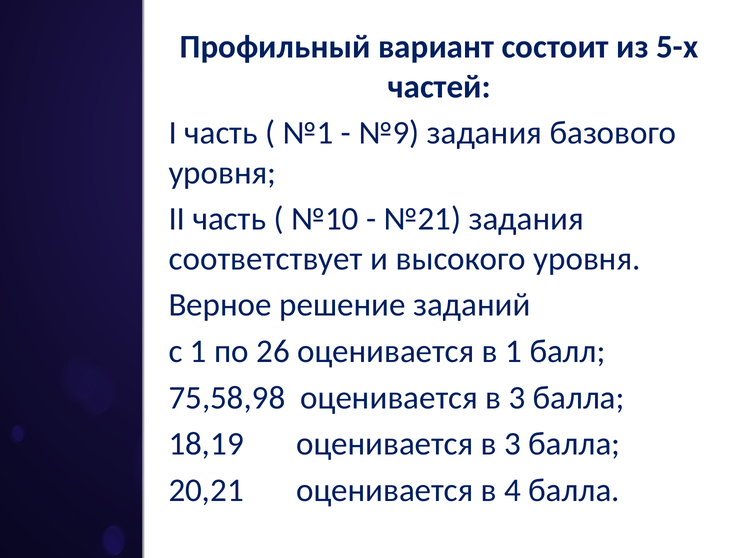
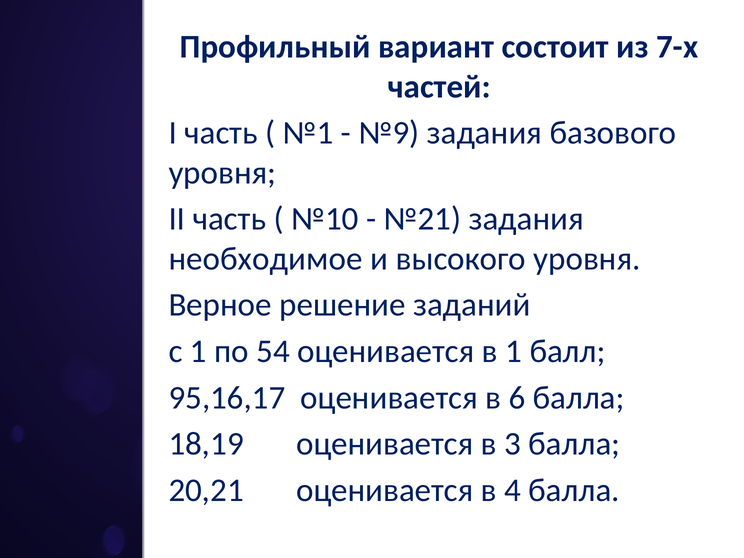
5-х: 5-х -> 7-х
соответствует: соответствует -> необходимое
26: 26 -> 54
75,58,98: 75,58,98 -> 95,16,17
3 at (517, 398): 3 -> 6
